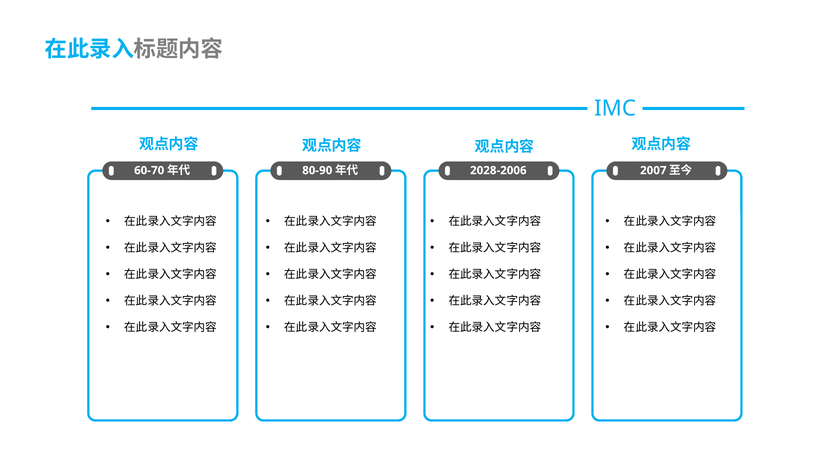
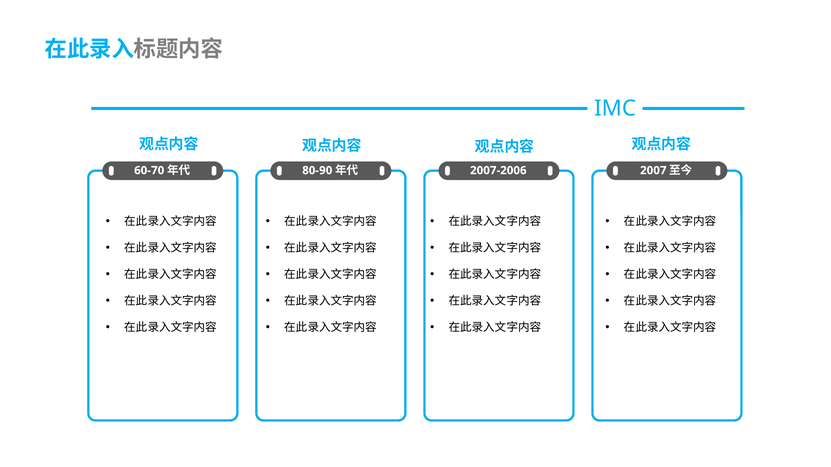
2028-2006: 2028-2006 -> 2007-2006
